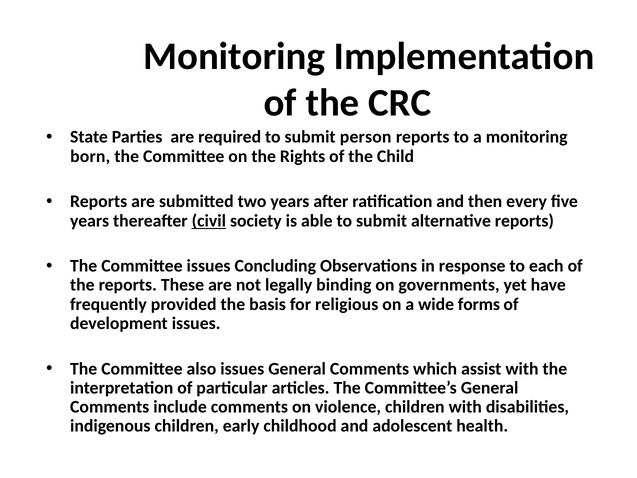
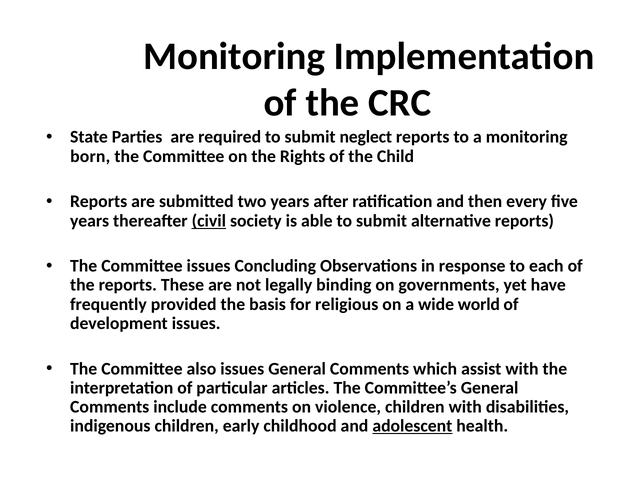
person: person -> neglect
forms: forms -> world
adolescent underline: none -> present
